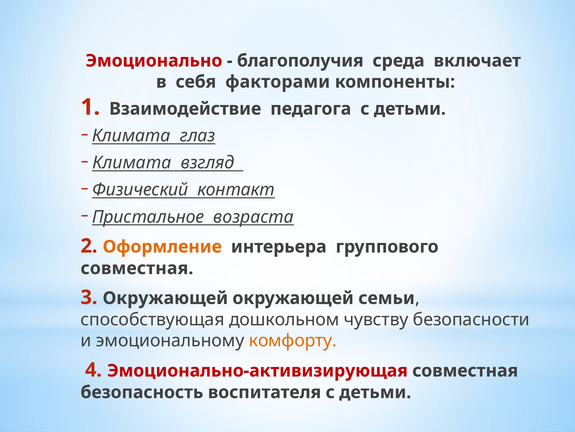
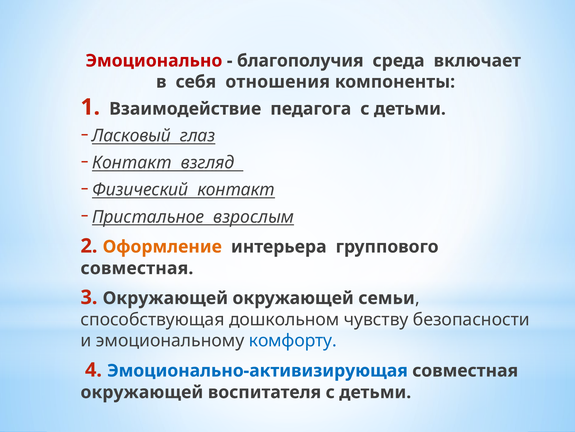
факторами: факторами -> отношения
Климата at (131, 136): Климата -> Ласковый
Климата at (132, 163): Климата -> Контакт
возраста: возраста -> взрослым
комфорту colour: orange -> blue
Эмоционально-активизирующая colour: red -> blue
безопасность at (142, 392): безопасность -> окружающей
